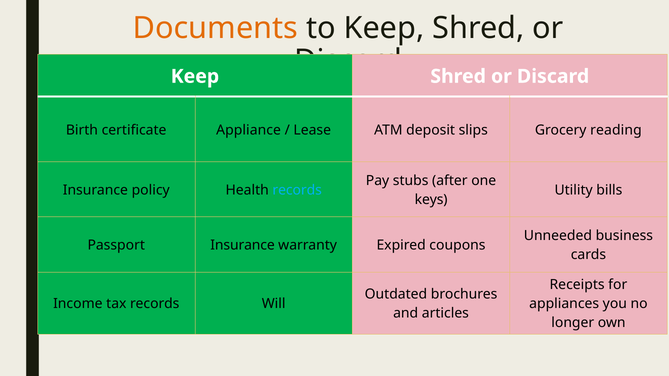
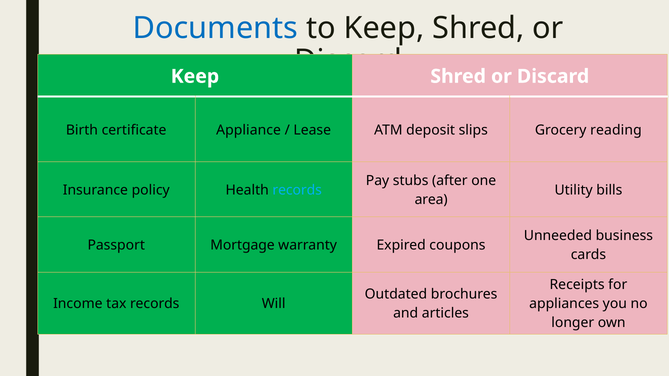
Documents colour: orange -> blue
keys: keys -> area
Passport Insurance: Insurance -> Mortgage
